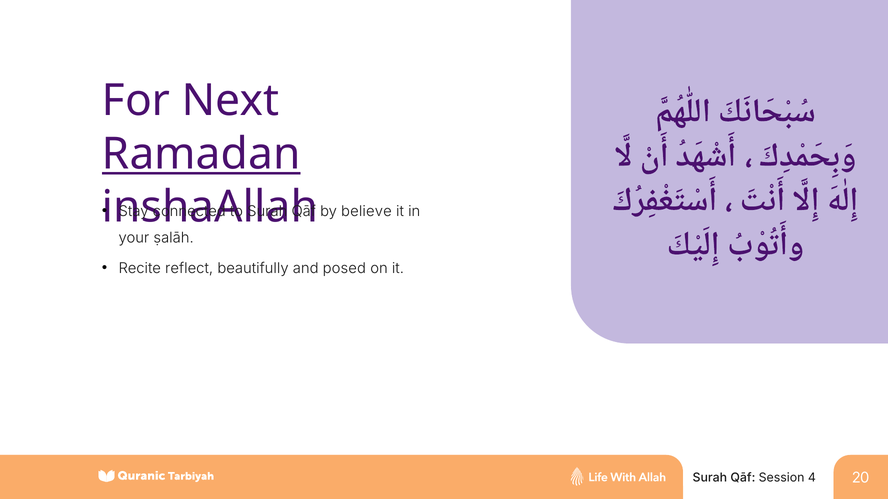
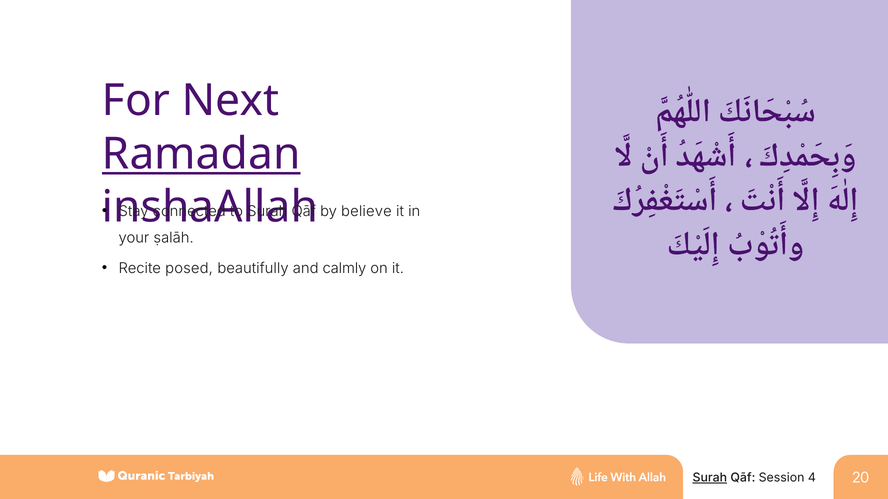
reflect: reflect -> posed
posed: posed -> calmly
Surah at (710, 478) underline: none -> present
